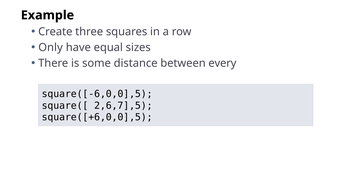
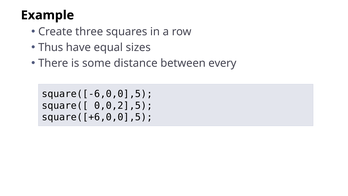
Only: Only -> Thus
2,6,7],5: 2,6,7],5 -> 0,0,2],5
